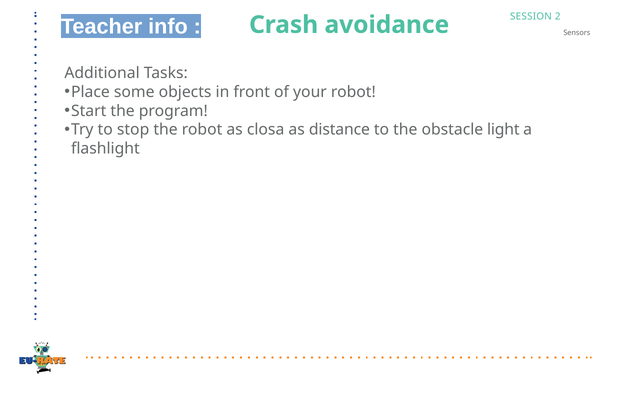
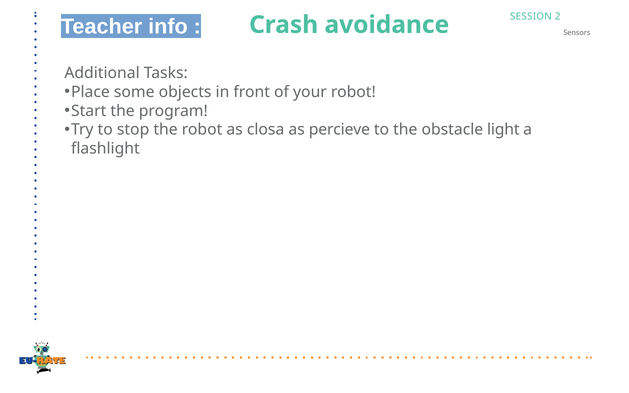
distance: distance -> percieve
